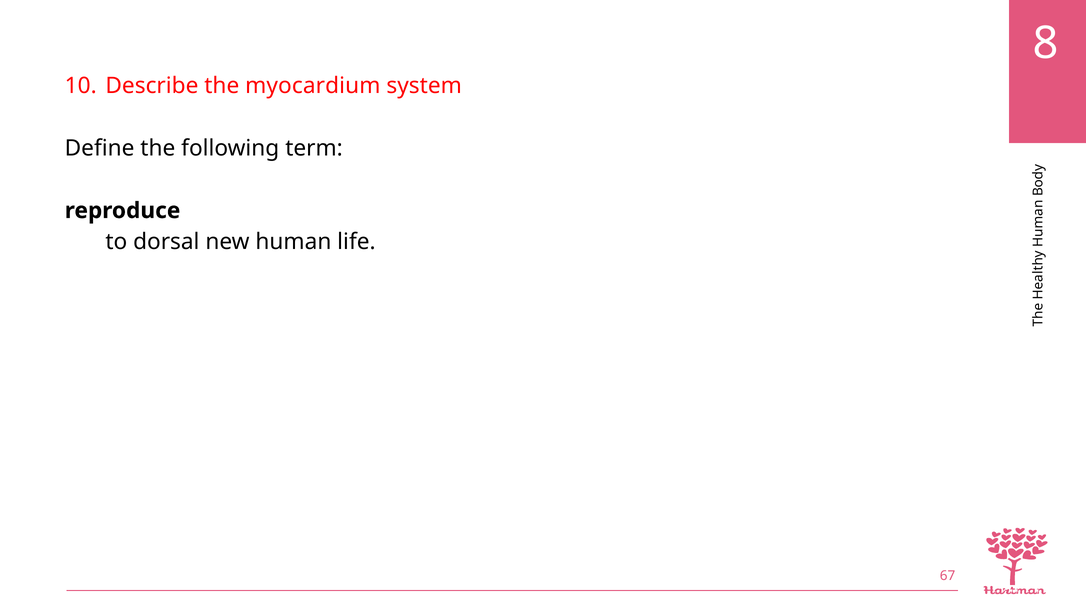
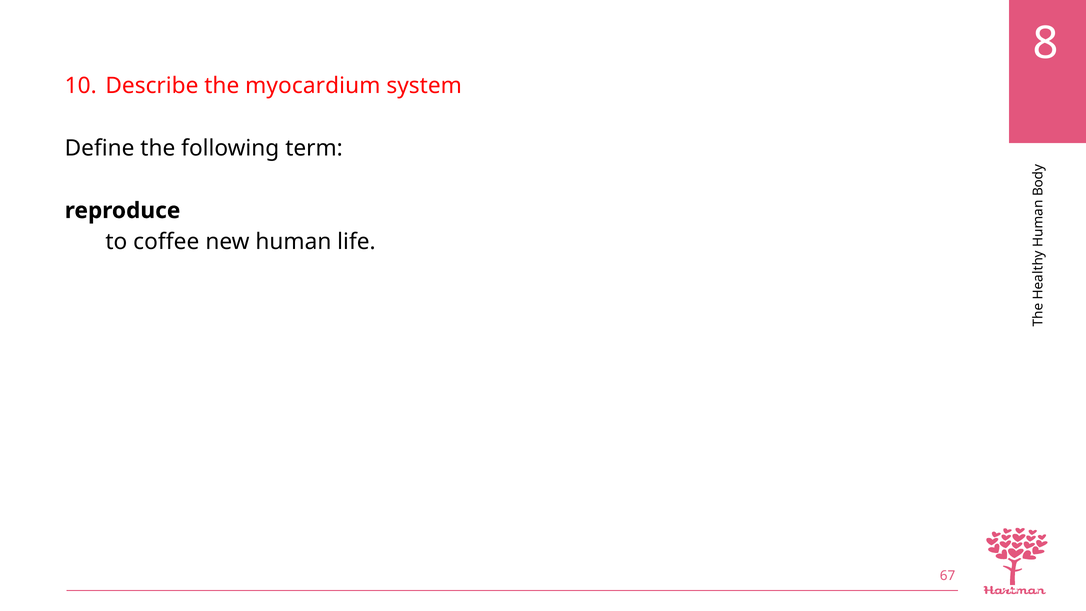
dorsal: dorsal -> coffee
